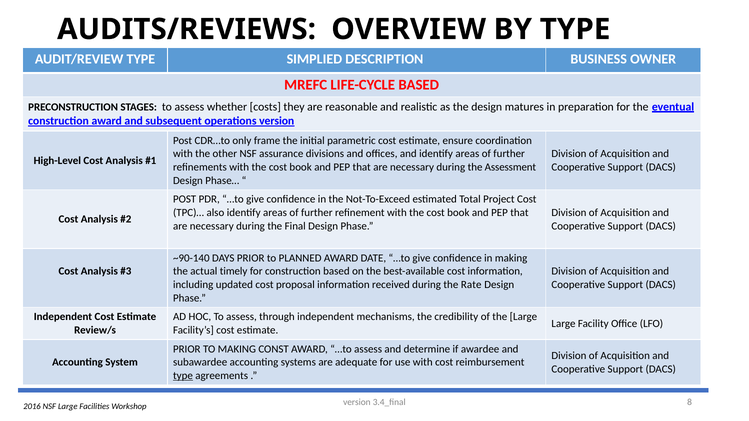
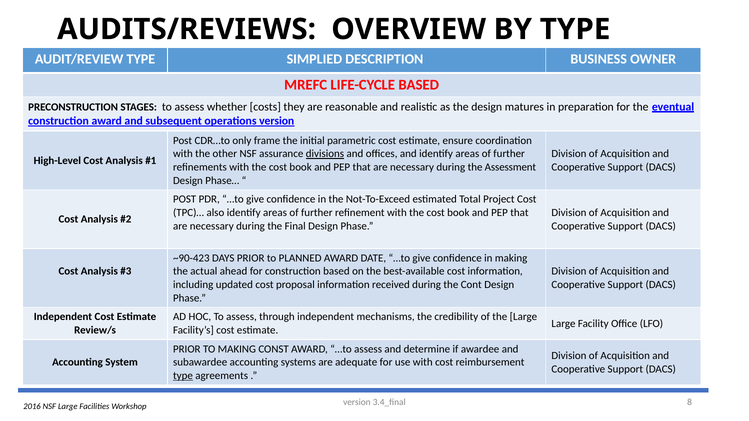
divisions underline: none -> present
~90-140: ~90-140 -> ~90-423
timely: timely -> ahead
Rate: Rate -> Cont
